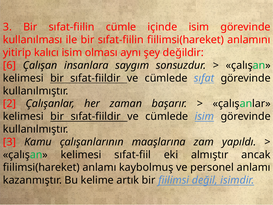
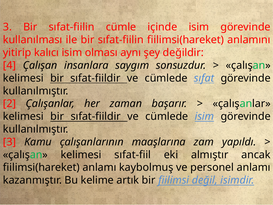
6: 6 -> 4
